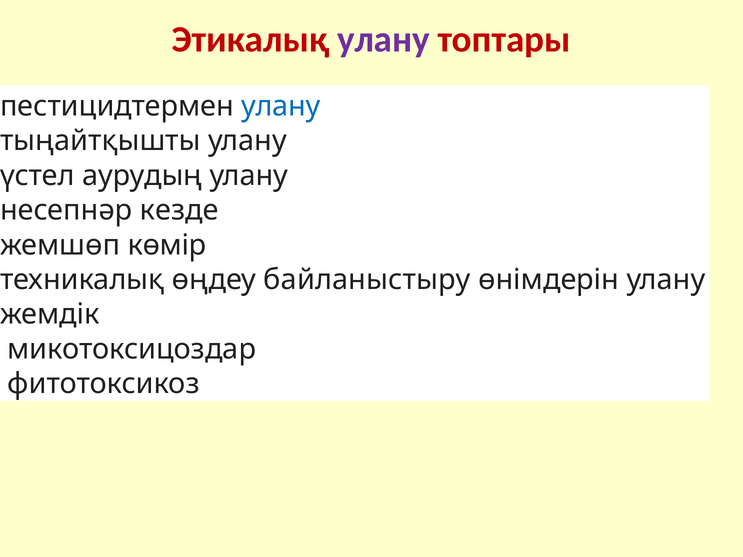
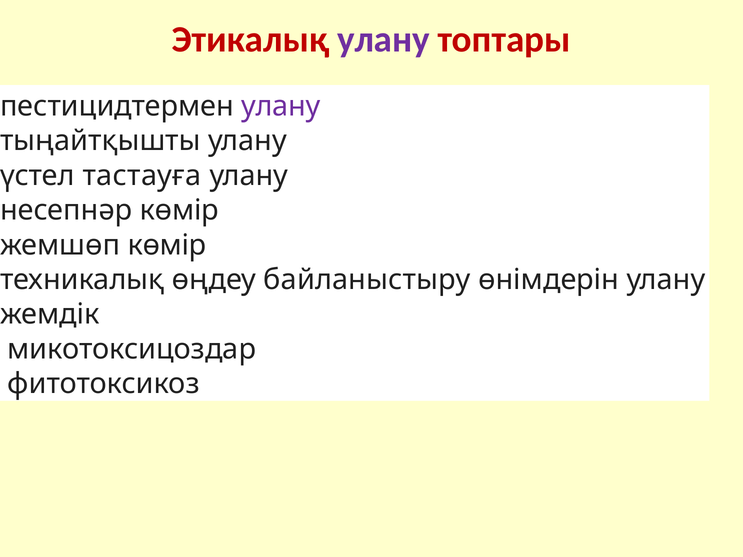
улану at (281, 106) colour: blue -> purple
аурудың: аурудың -> тастауға
несепнәр кезде: кезде -> көмір
